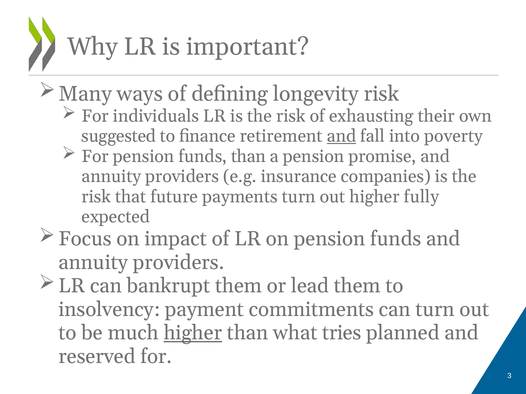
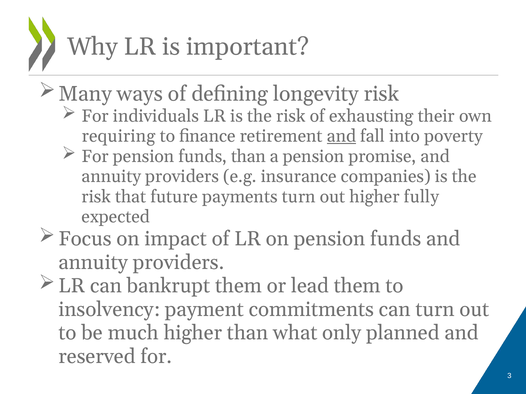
suggested: suggested -> requiring
higher at (193, 333) underline: present -> none
tries: tries -> only
